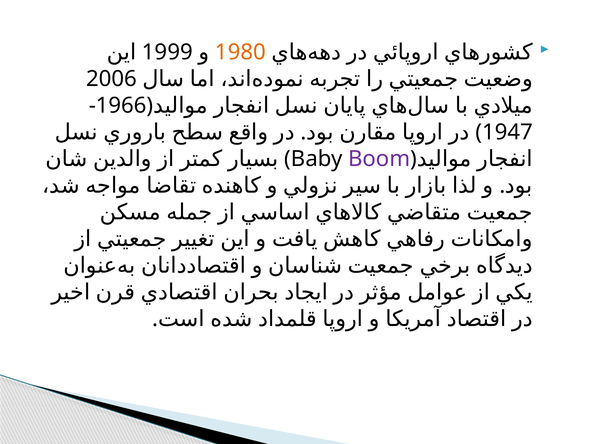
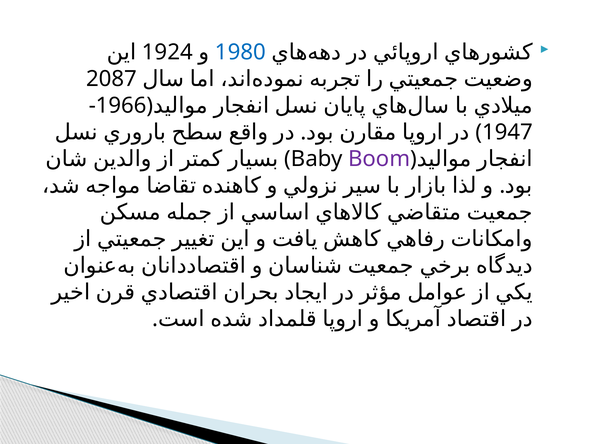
1999: 1999 -> 1924
1980 colour: orange -> blue
2006: 2006 -> 2087
